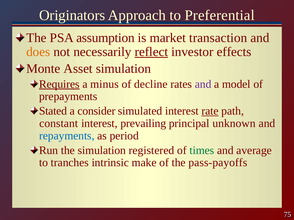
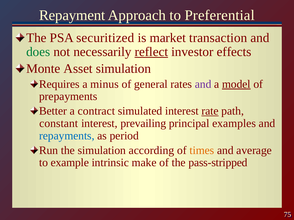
Originators: Originators -> Repayment
assumption: assumption -> securitized
does colour: orange -> green
Requires underline: present -> none
decline: decline -> general
model underline: none -> present
Stated: Stated -> Better
consider: consider -> contract
unknown: unknown -> examples
registered: registered -> according
times colour: green -> orange
tranches: tranches -> example
pass-payoffs: pass-payoffs -> pass-stripped
